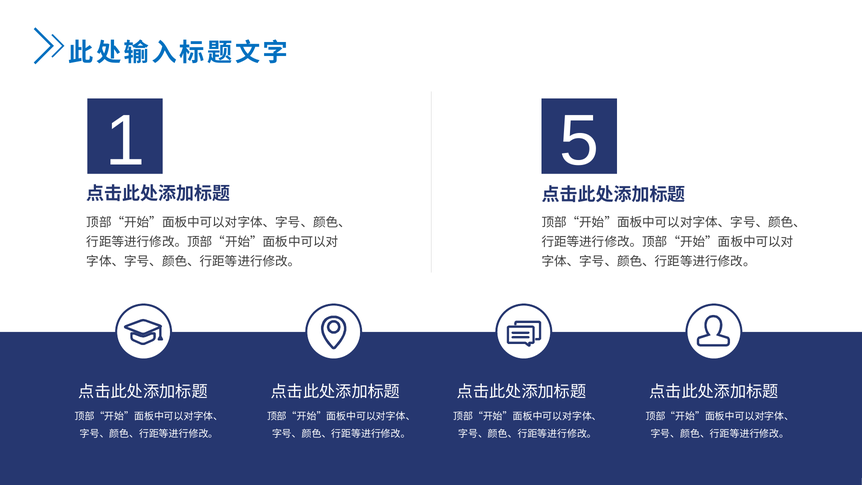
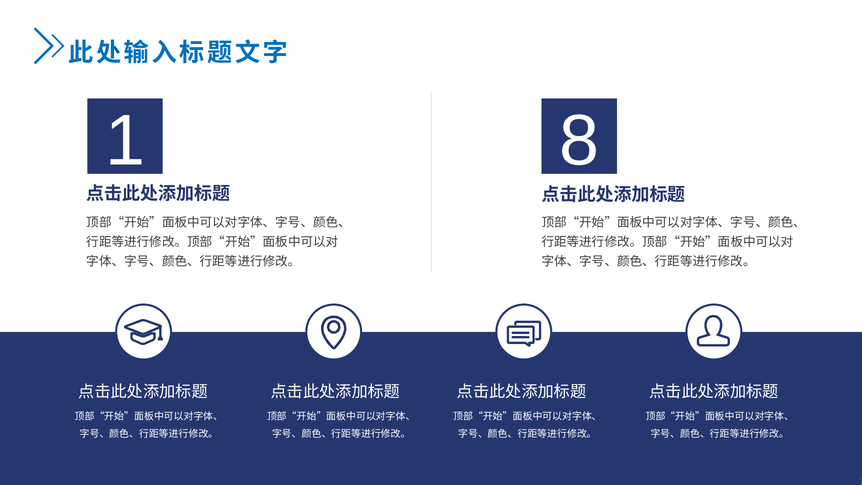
5: 5 -> 8
